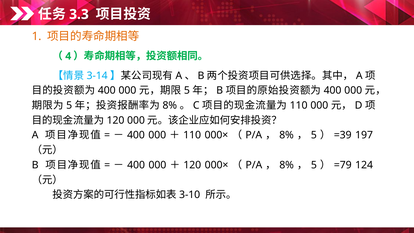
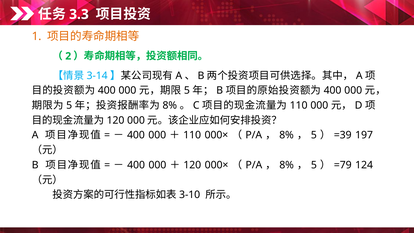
4: 4 -> 2
